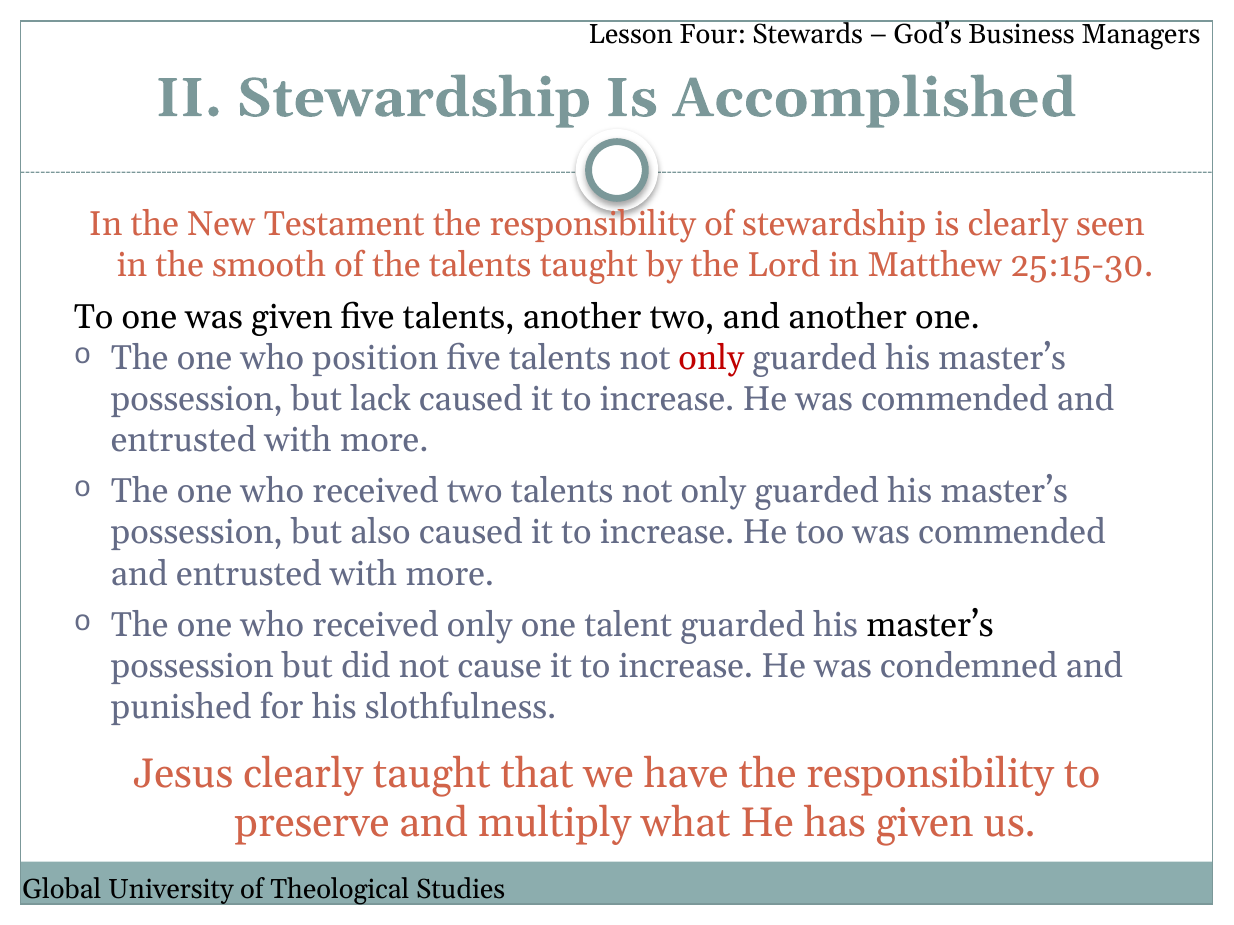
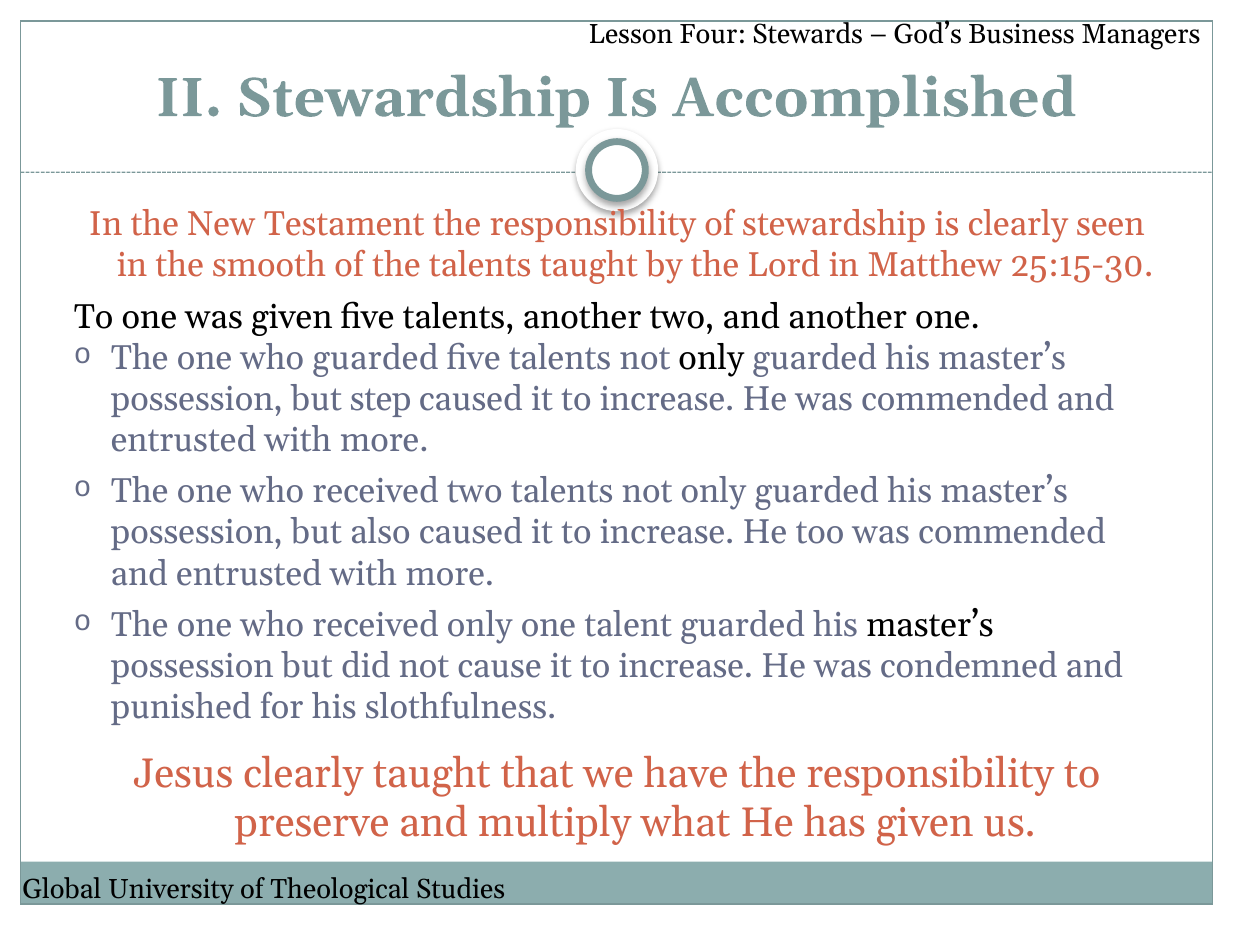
who position: position -> guarded
only at (711, 358) colour: red -> black
lack: lack -> step
